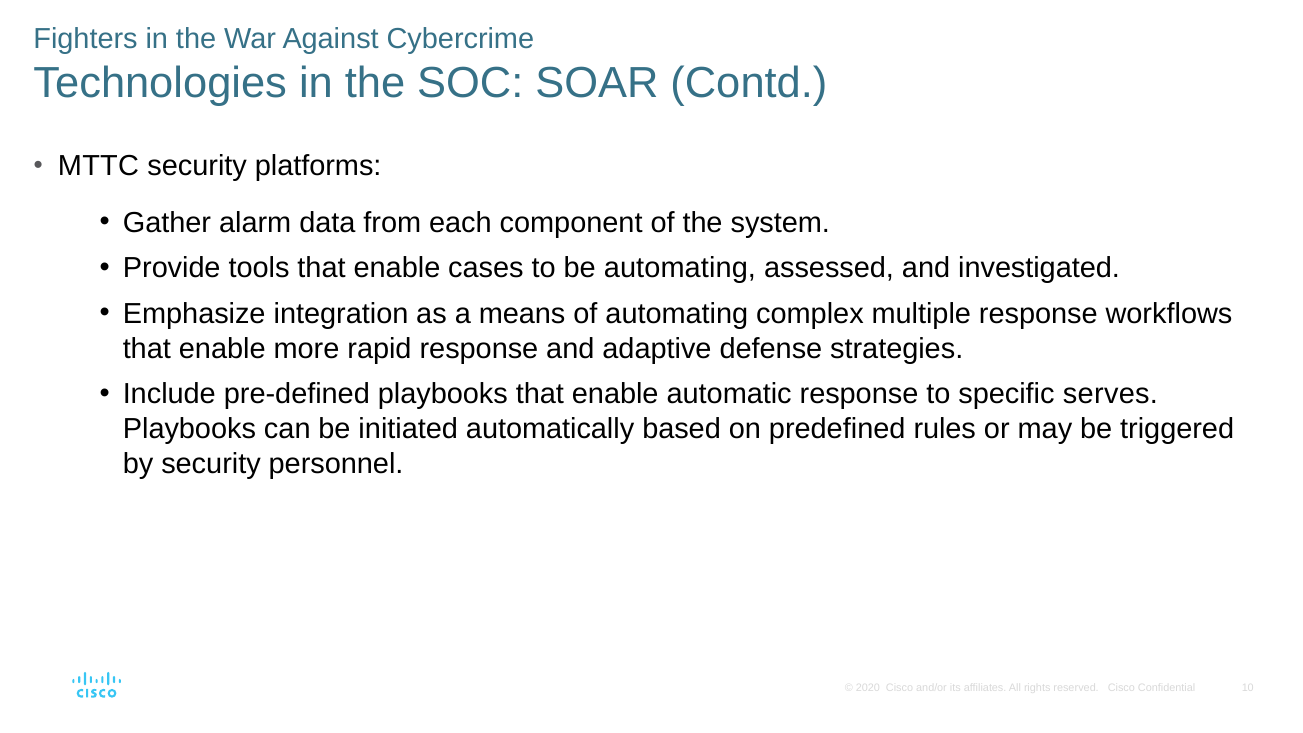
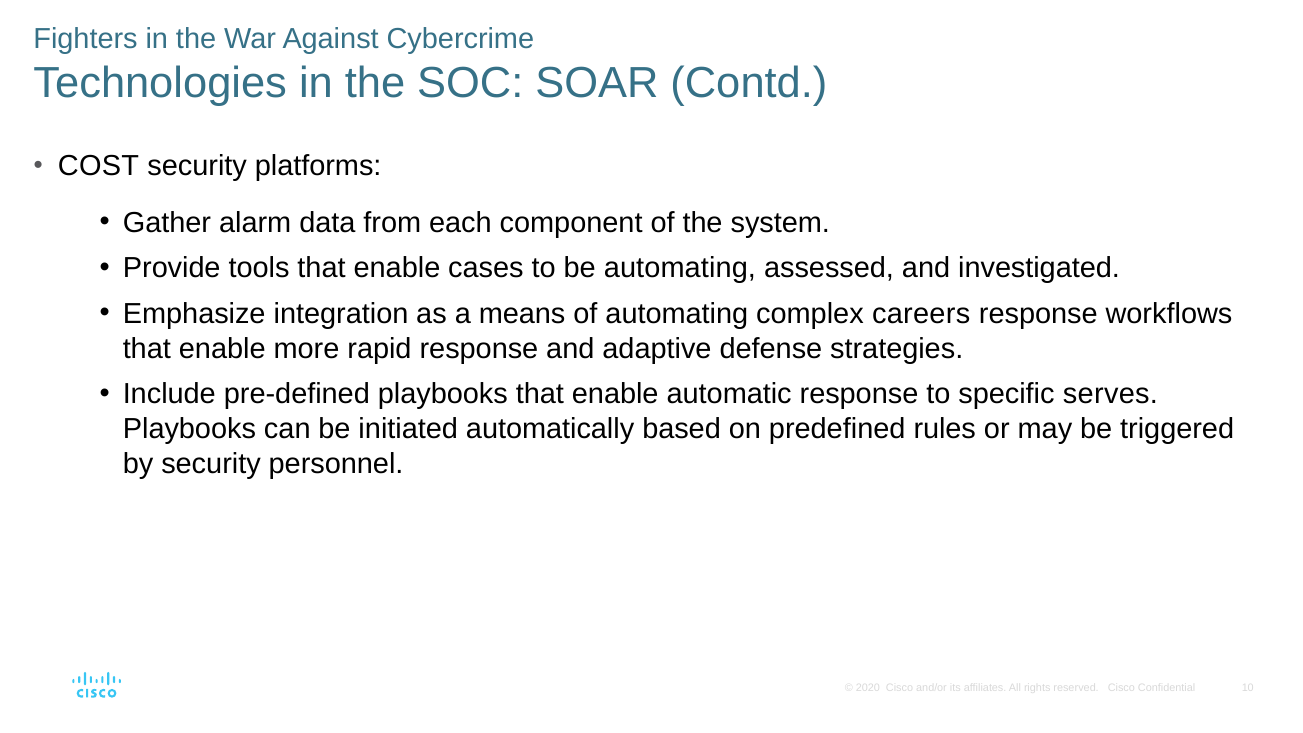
MTTC: MTTC -> COST
multiple: multiple -> careers
